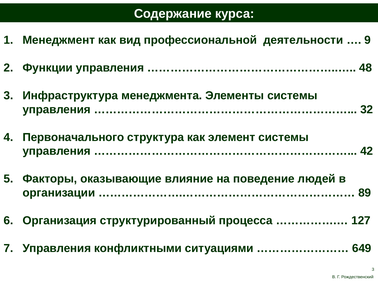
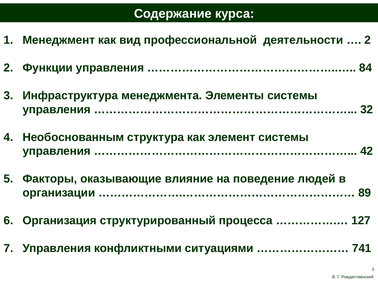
9 at (368, 40): 9 -> 2
48: 48 -> 84
Первоначального: Первоначального -> Необоснованным
649: 649 -> 741
